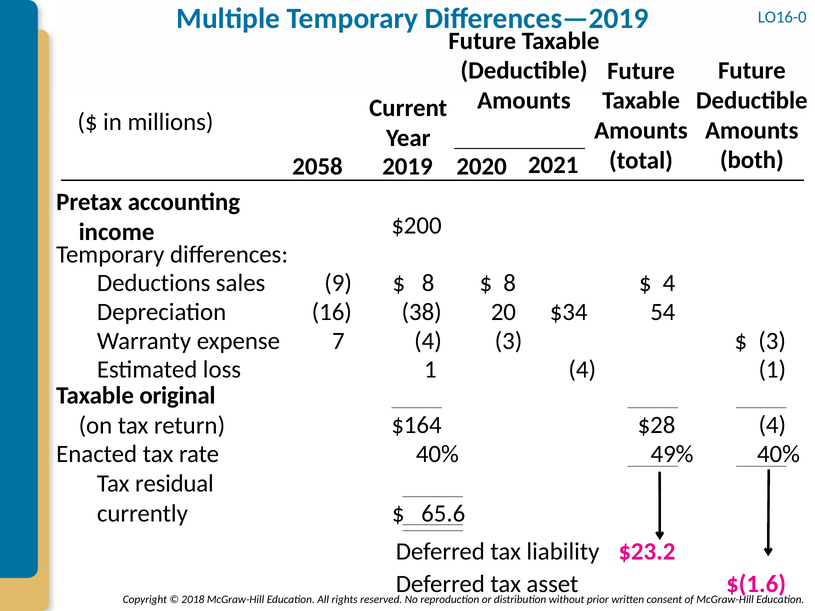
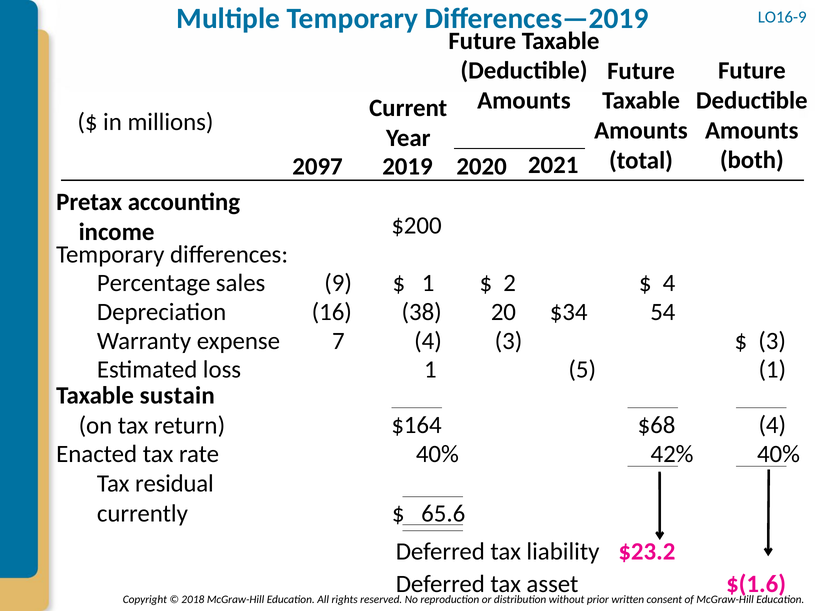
LO16-0: LO16-0 -> LO16-9
2058: 2058 -> 2097
Deductions: Deductions -> Percentage
8 at (428, 283): 8 -> 1
8 at (510, 283): 8 -> 2
1 4: 4 -> 5
original: original -> sustain
$28: $28 -> $68
49%: 49% -> 42%
